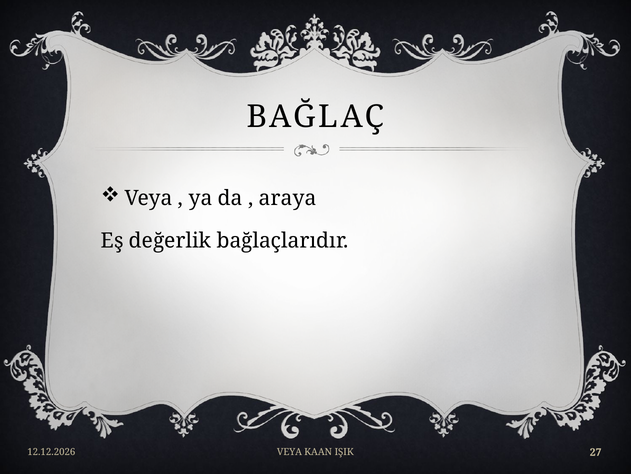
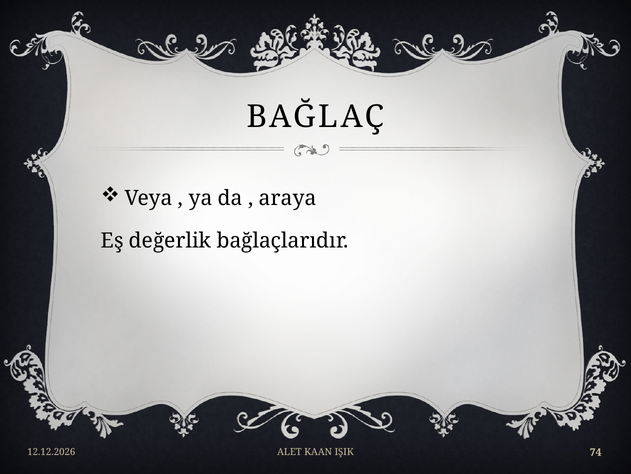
VEYA at (290, 451): VEYA -> ALET
27: 27 -> 74
